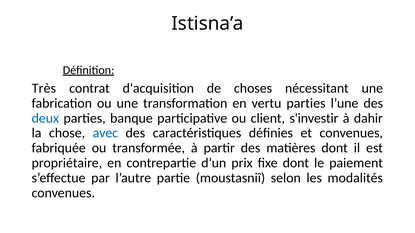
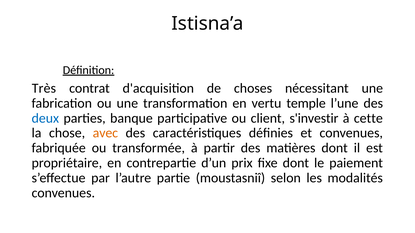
vertu parties: parties -> temple
dahir: dahir -> cette
avec colour: blue -> orange
